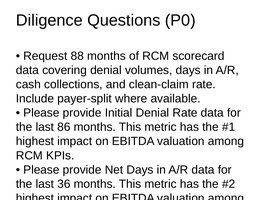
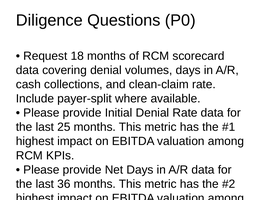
88: 88 -> 18
86: 86 -> 25
